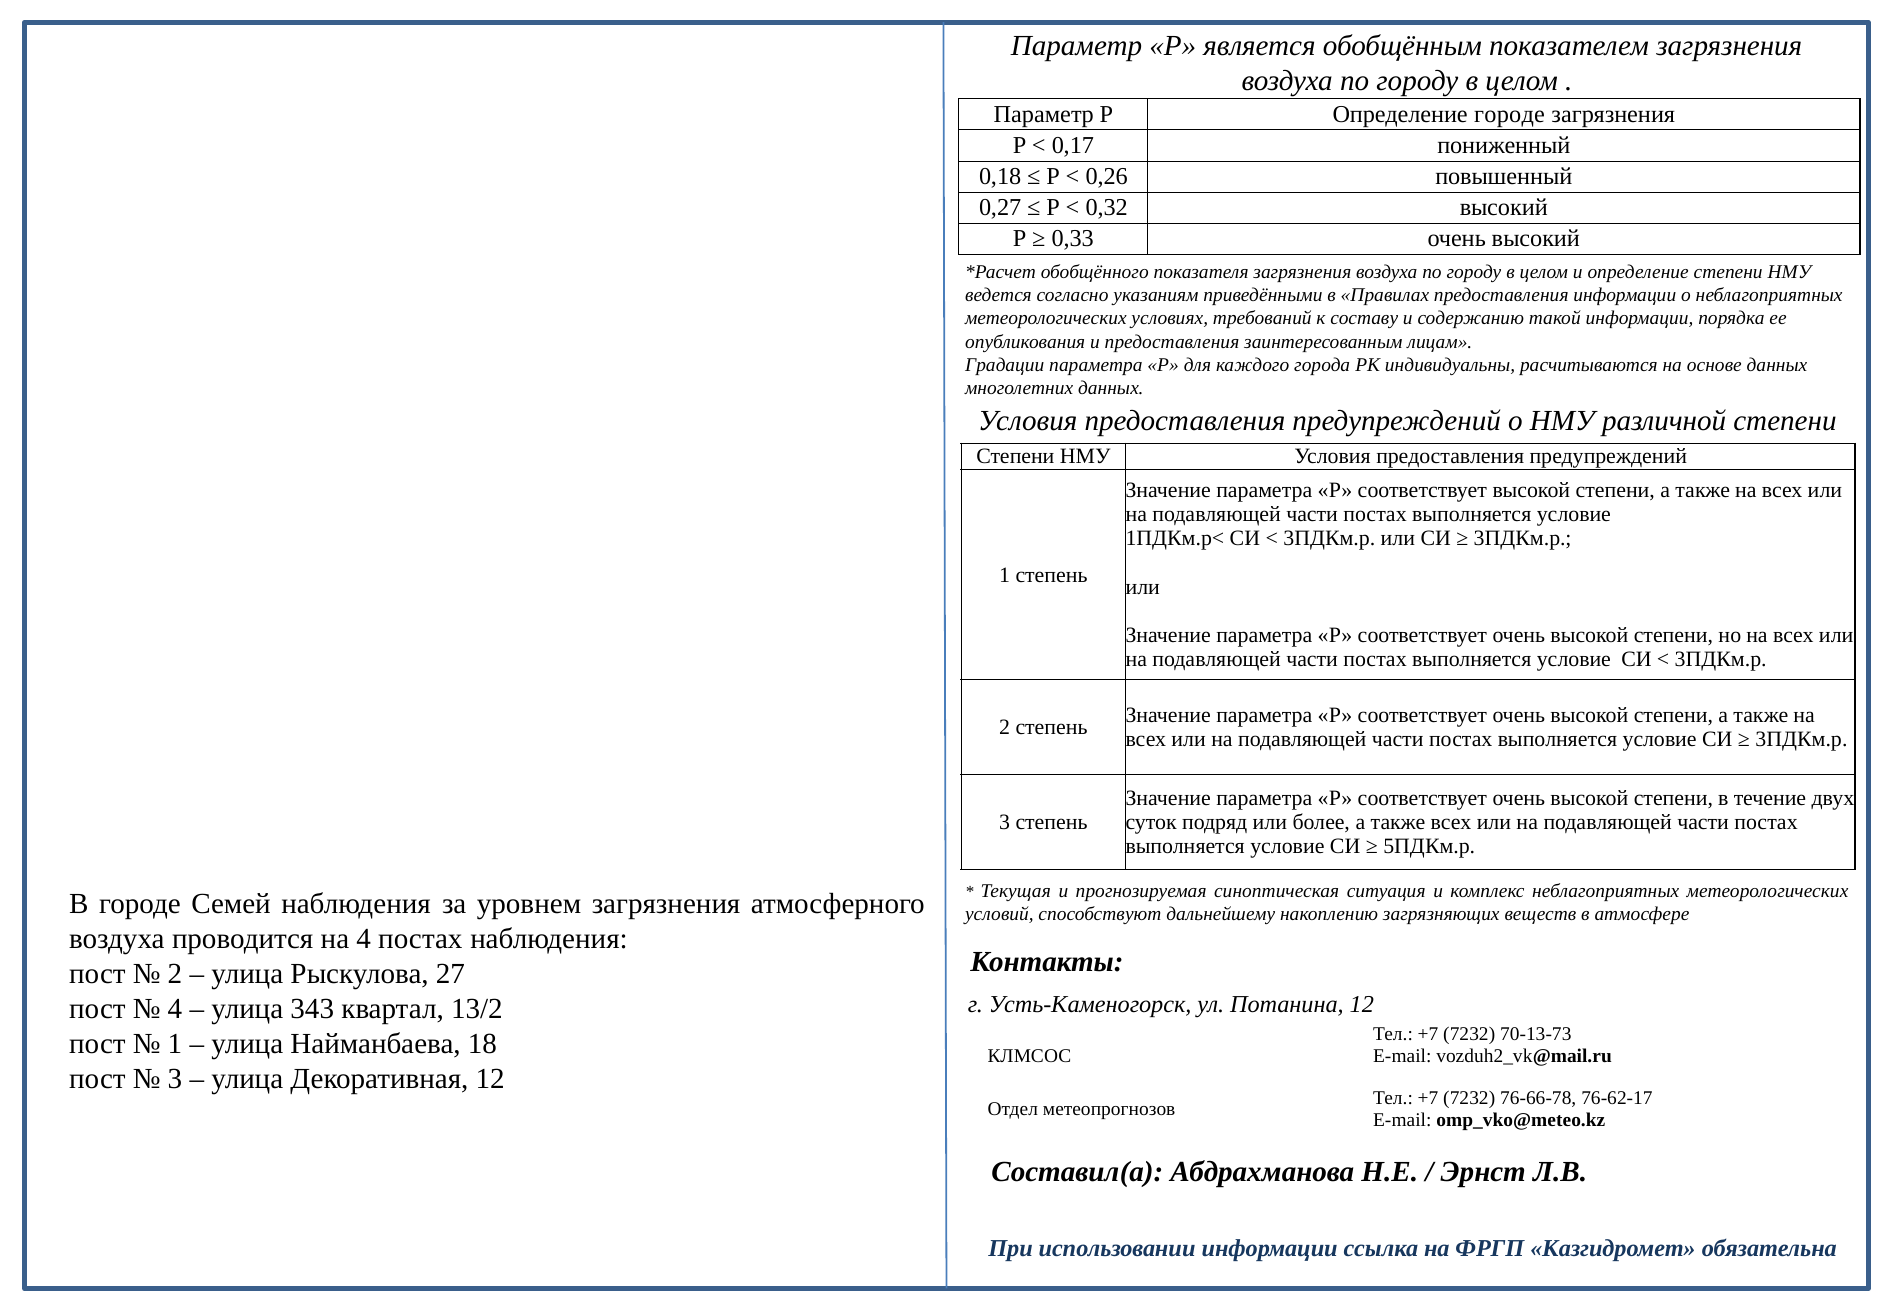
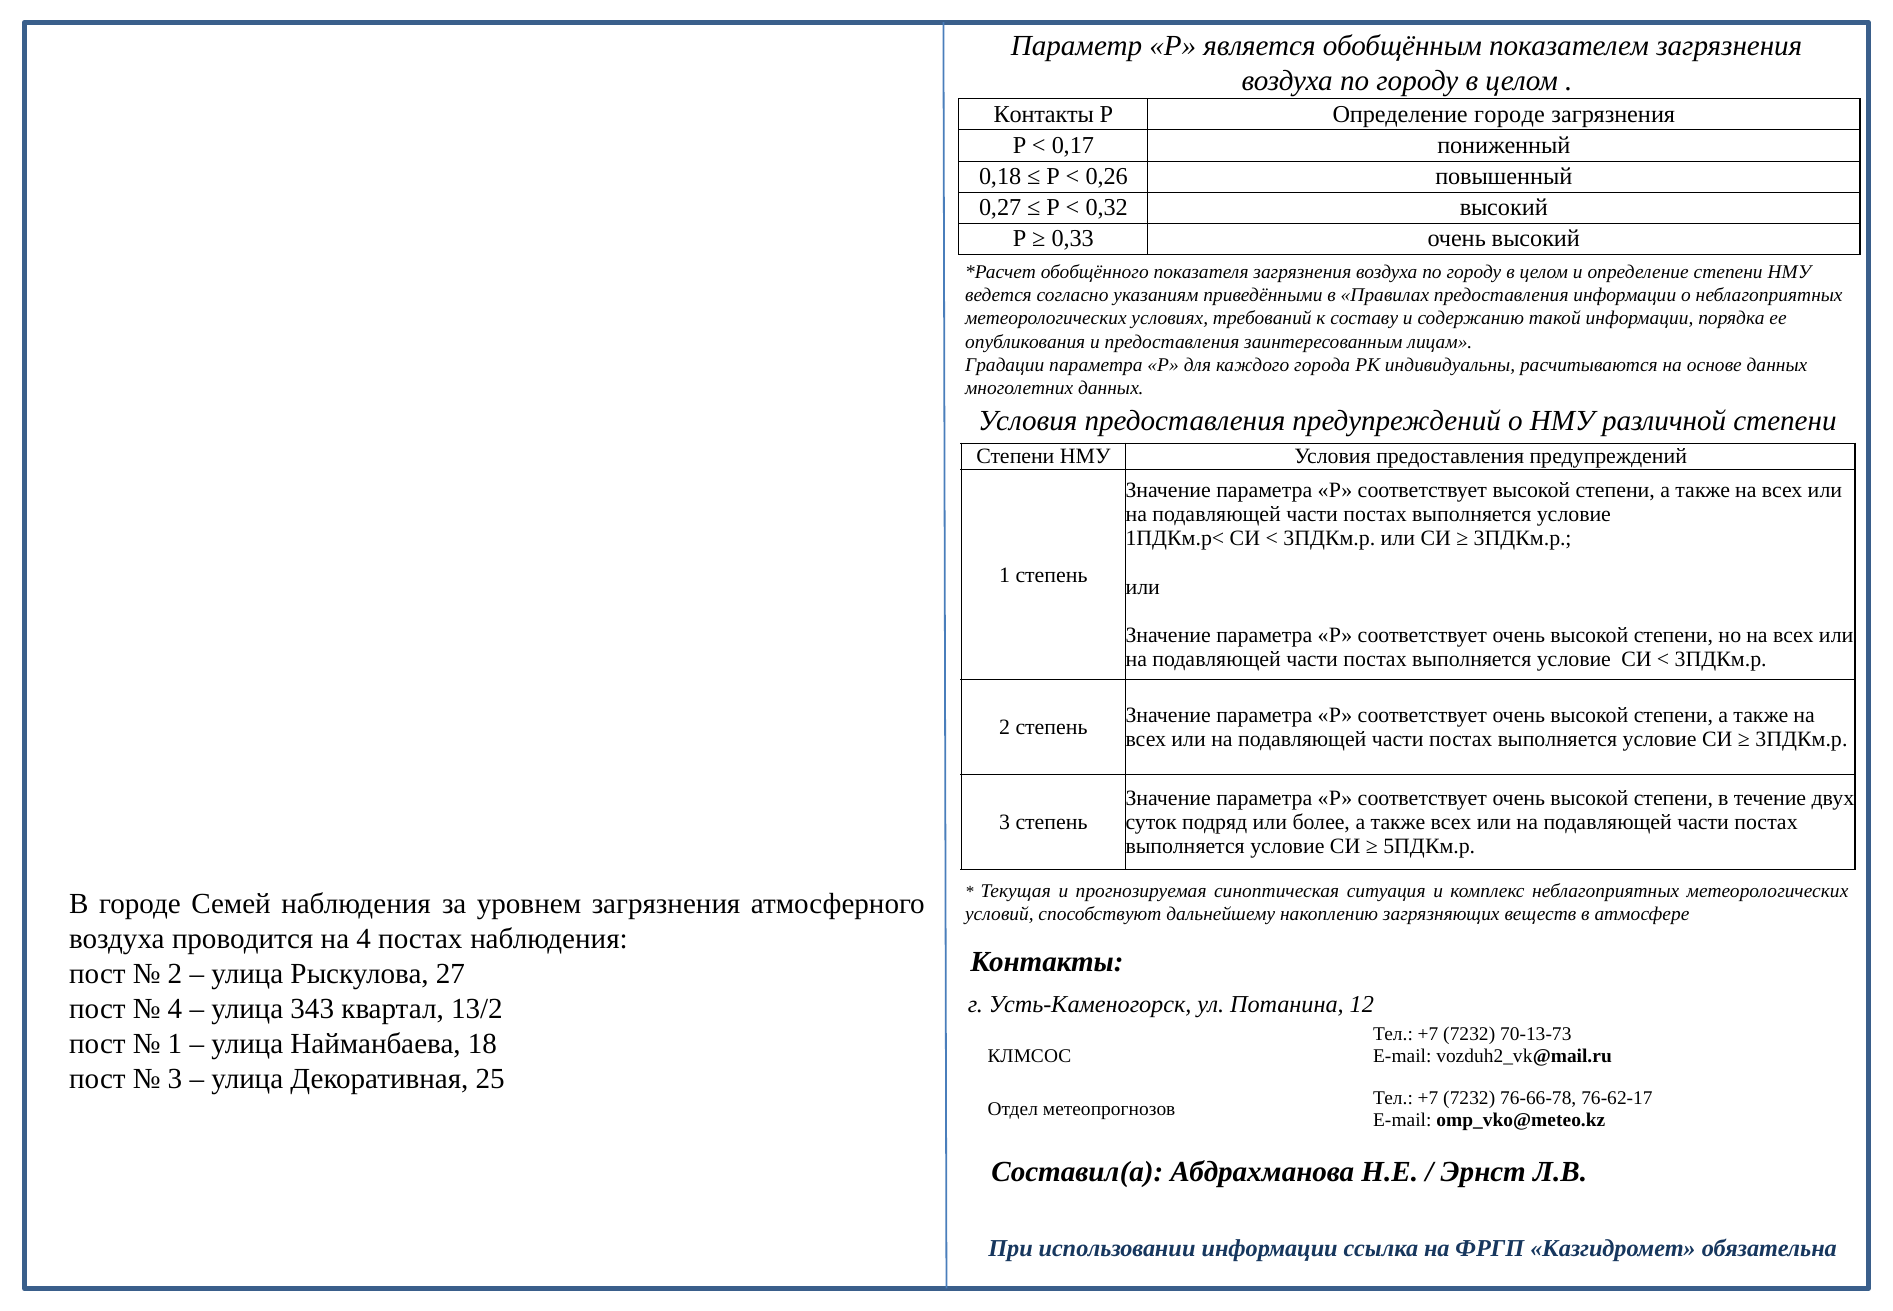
Параметр at (1044, 114): Параметр -> Контакты
Декоративная 12: 12 -> 25
